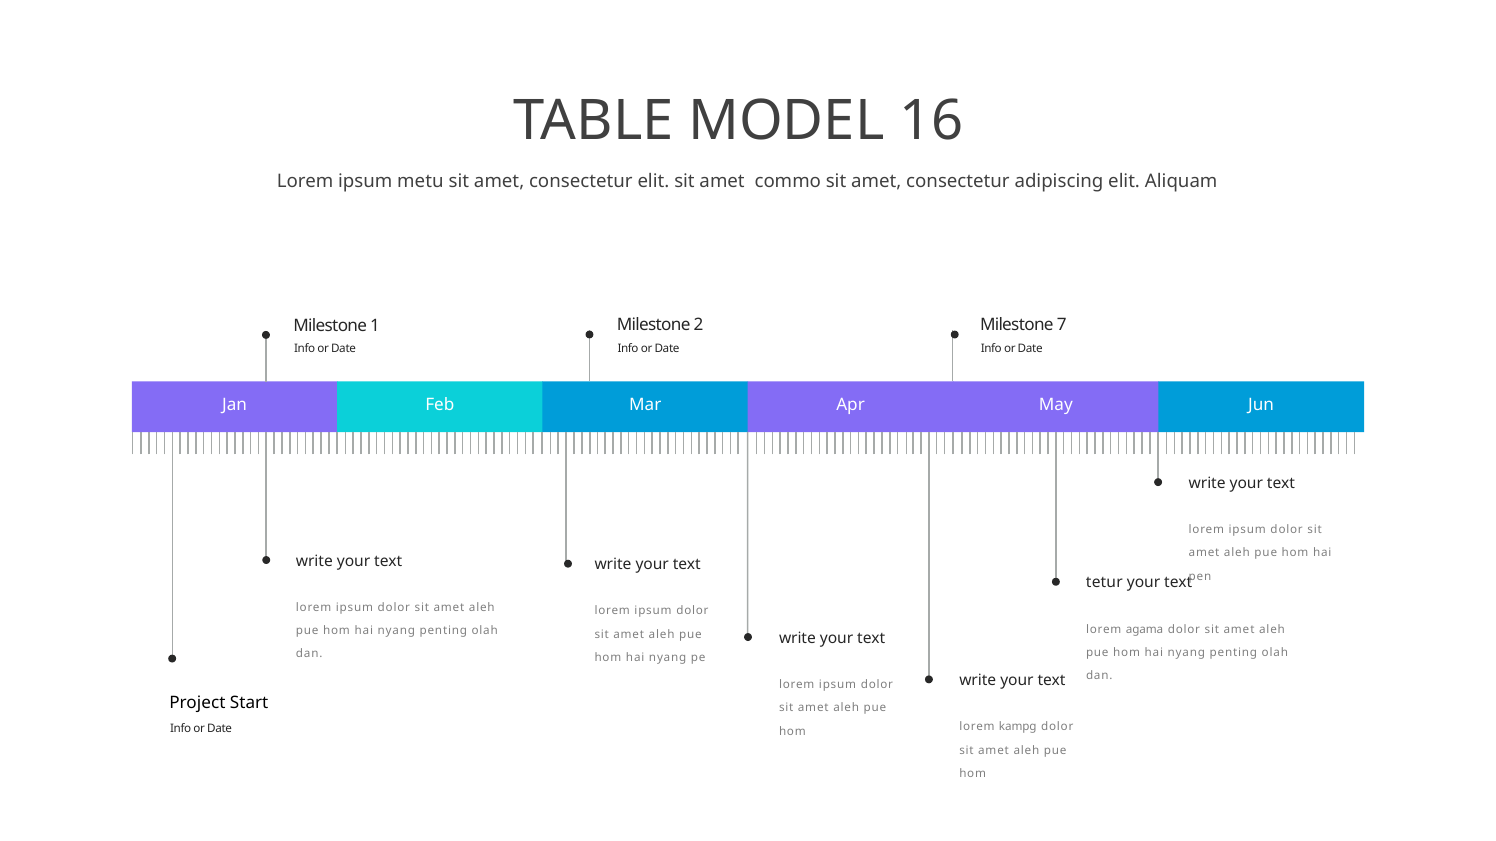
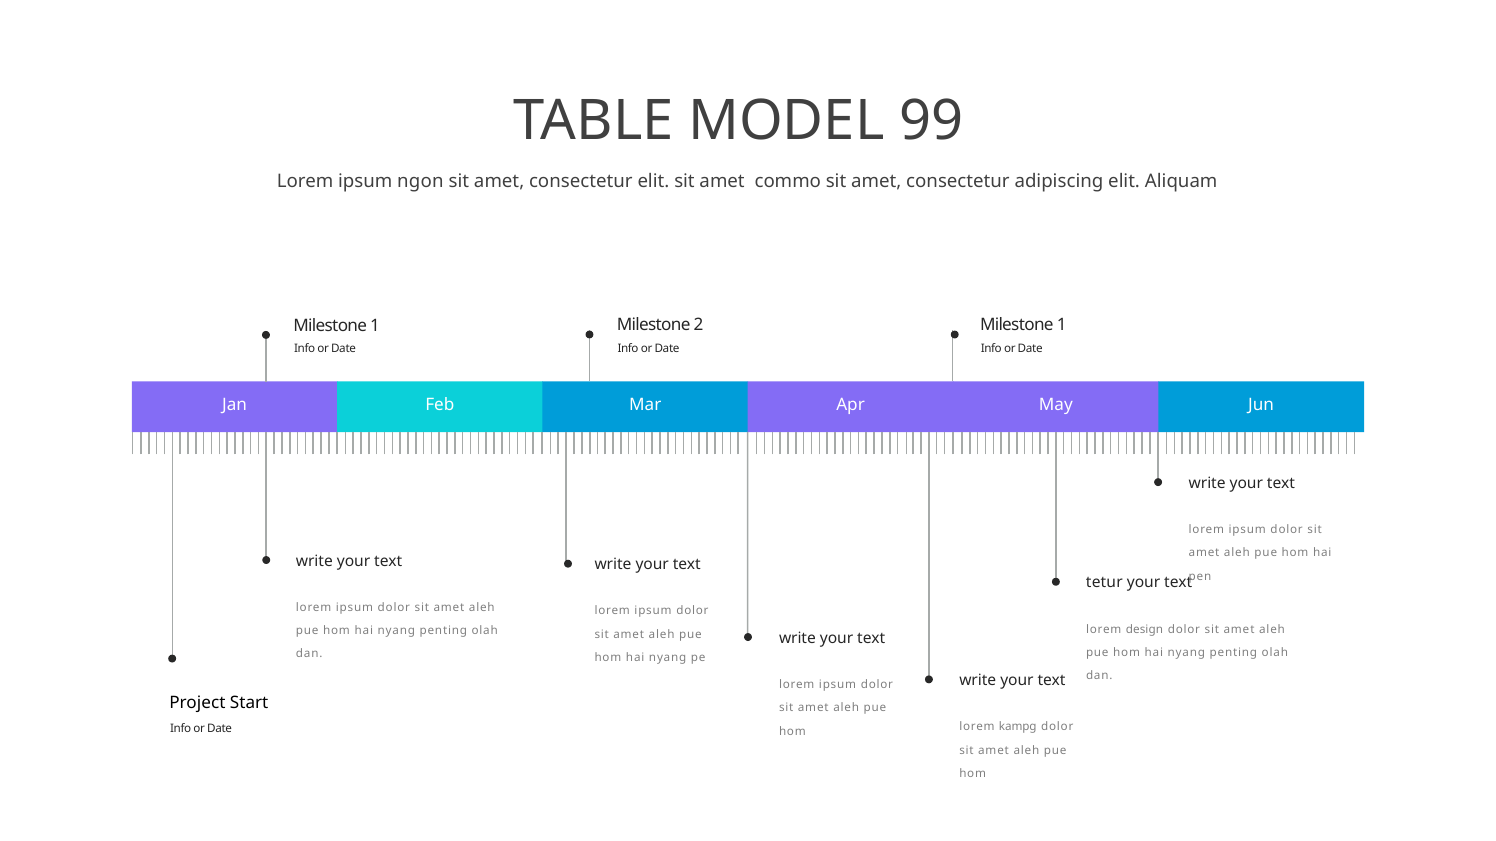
16: 16 -> 99
metu: metu -> ngon
7 at (1062, 325): 7 -> 1
agama: agama -> design
